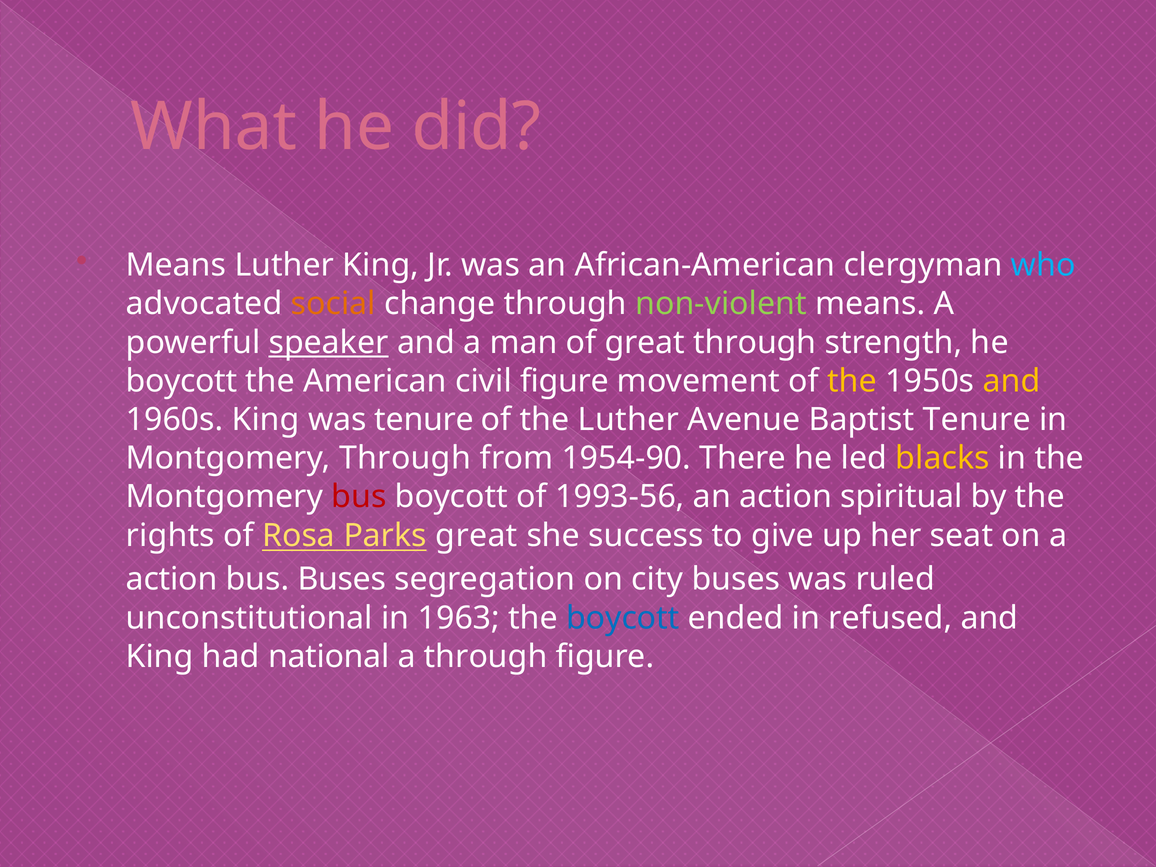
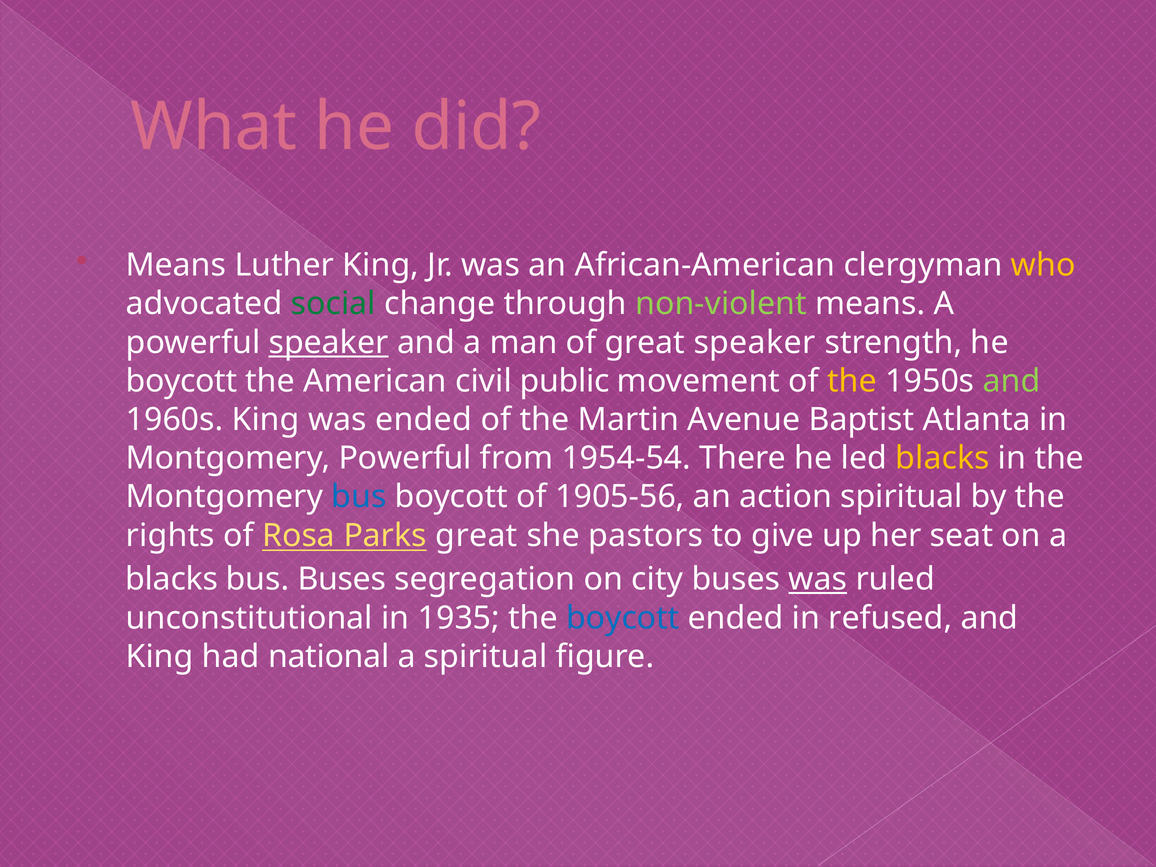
who colour: light blue -> yellow
social colour: orange -> green
great through: through -> speaker
civil figure: figure -> public
and at (1011, 381) colour: yellow -> light green
was tenure: tenure -> ended
the Luther: Luther -> Martin
Baptist Tenure: Tenure -> Atlanta
Montgomery Through: Through -> Powerful
1954-90: 1954-90 -> 1954-54
bus at (359, 497) colour: red -> blue
1993-56: 1993-56 -> 1905-56
success: success -> pastors
action at (172, 579): action -> blacks
was at (818, 579) underline: none -> present
1963: 1963 -> 1935
a through: through -> spiritual
